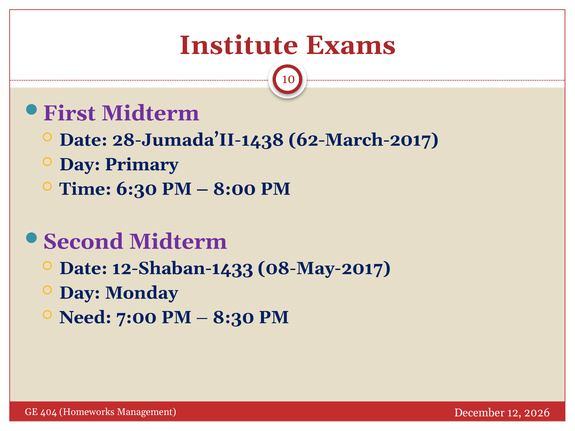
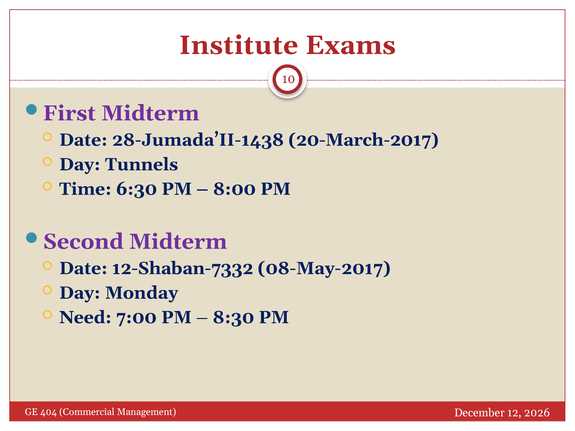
62-March-2017: 62-March-2017 -> 20-March-2017
Primary: Primary -> Tunnels
12-Shaban-1433: 12-Shaban-1433 -> 12-Shaban-7332
Homeworks: Homeworks -> Commercial
